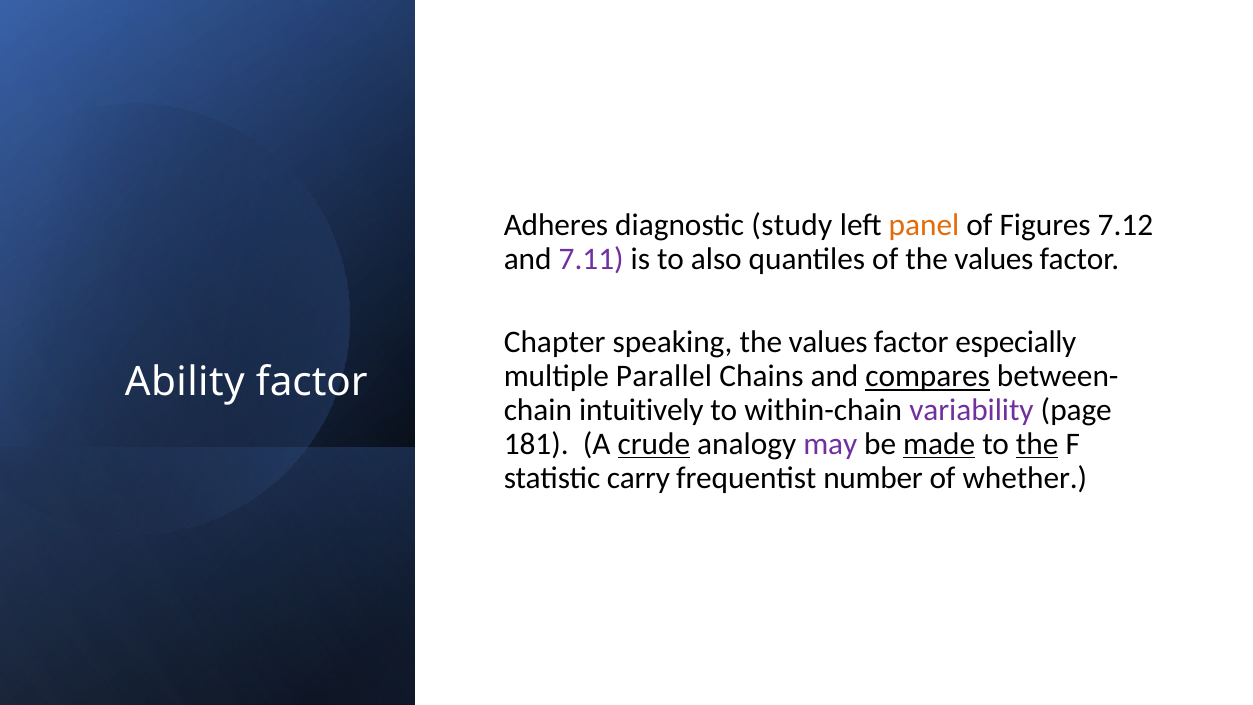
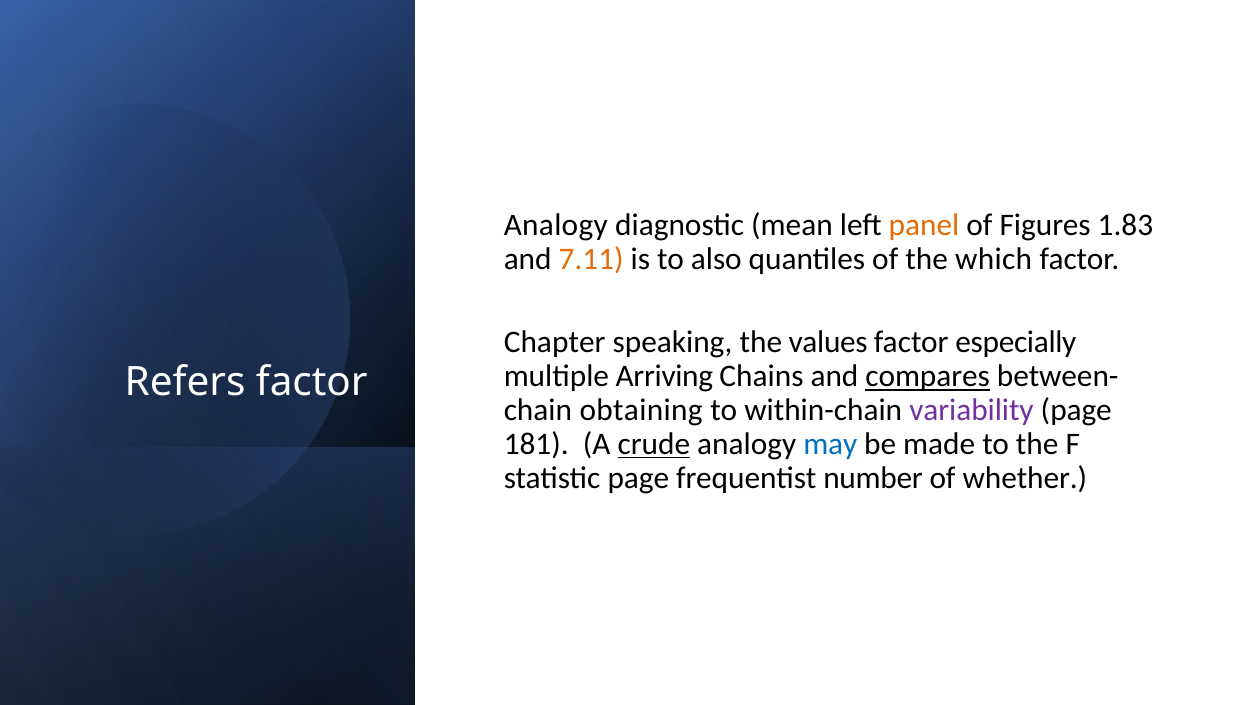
Adheres at (556, 225): Adheres -> Analogy
study: study -> mean
7.12: 7.12 -> 1.83
7.11 colour: purple -> orange
of the values: values -> which
Parallel: Parallel -> Arriving
Ability: Ability -> Refers
intuitively: intuitively -> obtaining
may colour: purple -> blue
made underline: present -> none
the at (1037, 444) underline: present -> none
statistic carry: carry -> page
